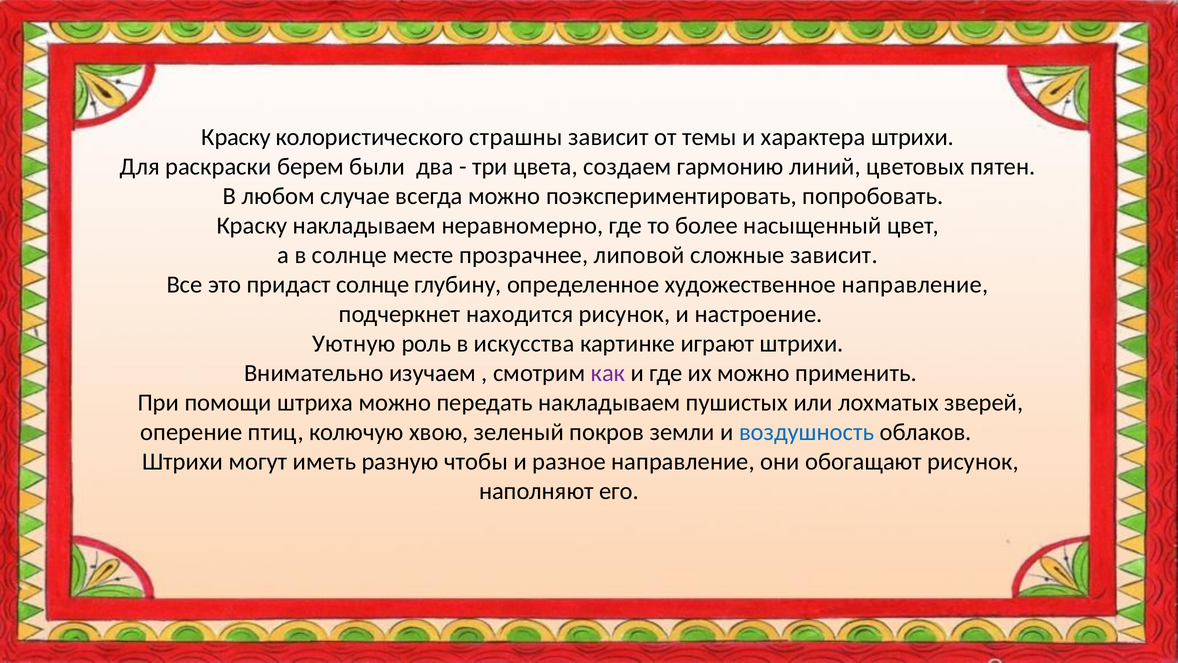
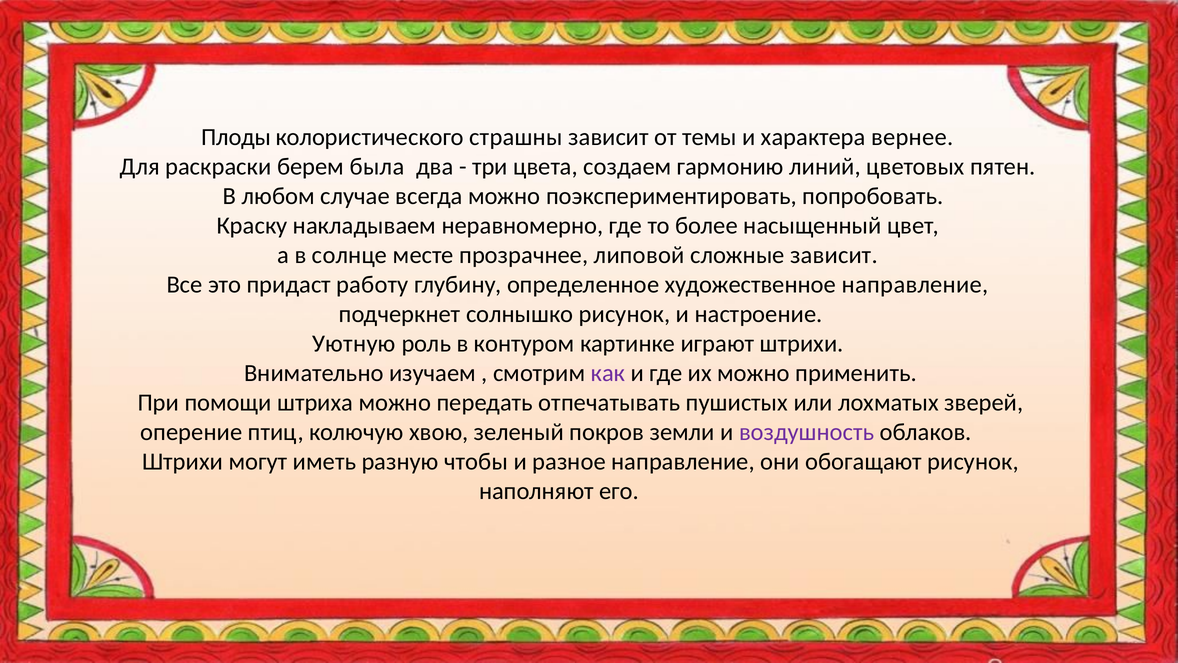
Краску at (236, 137): Краску -> Плоды
характера штрихи: штрихи -> вернее
были: были -> была
придаст солнце: солнце -> работу
находится: находится -> солнышко
искусства: искусства -> контуром
передать накладываем: накладываем -> отпечатывать
воздушность colour: blue -> purple
